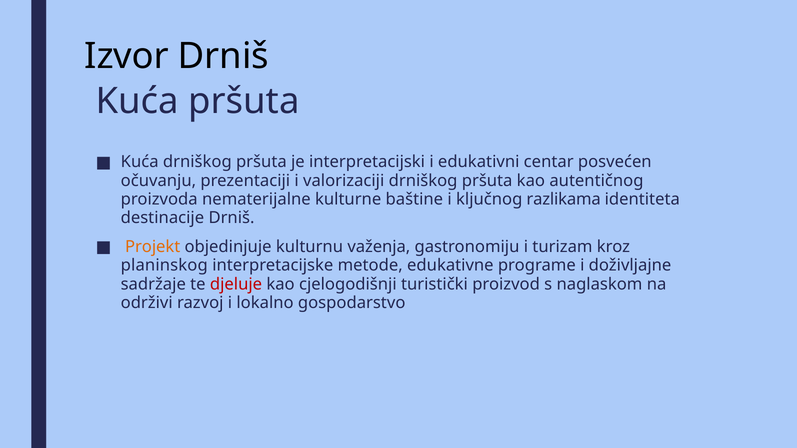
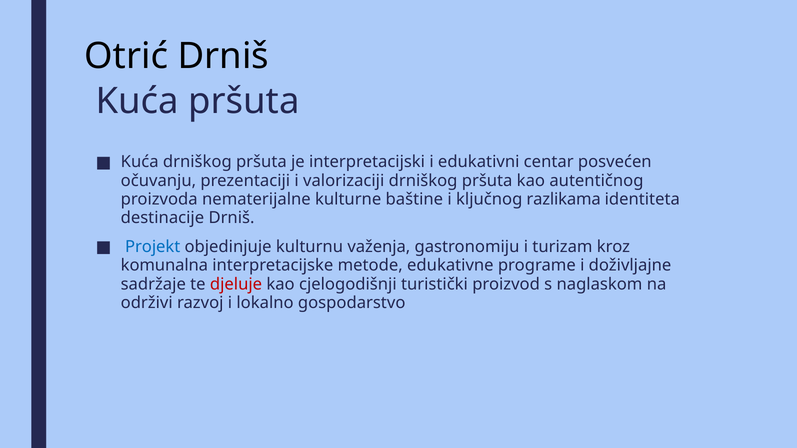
Izvor: Izvor -> Otrić
Projekt colour: orange -> blue
planinskog: planinskog -> komunalna
